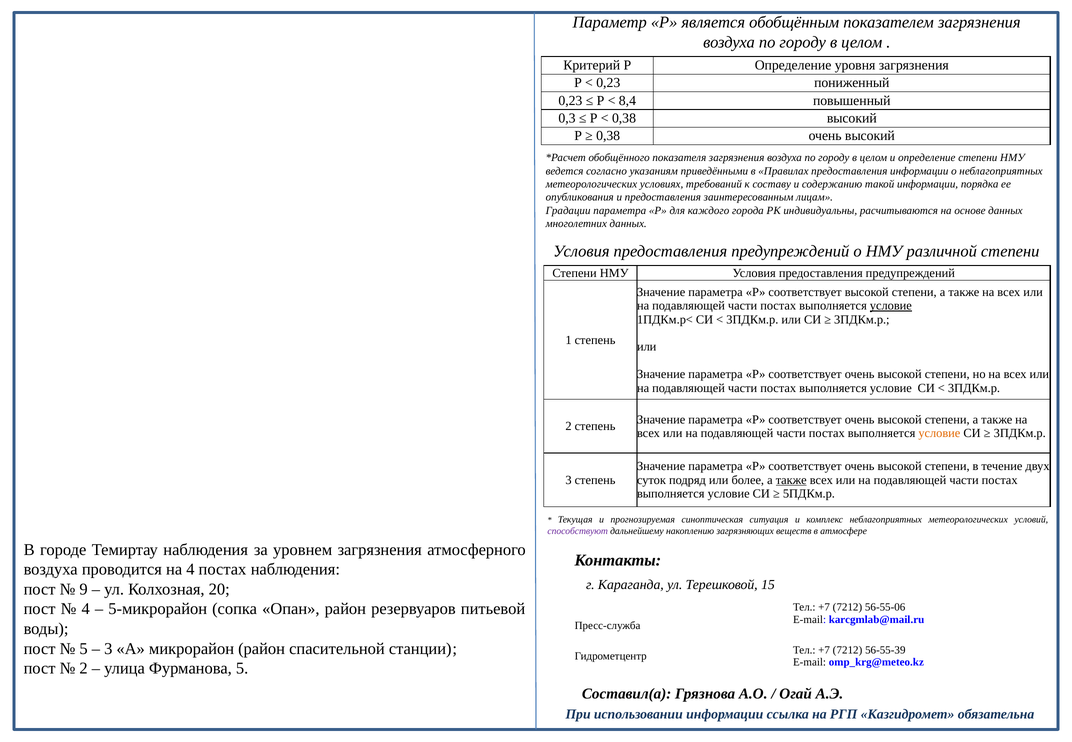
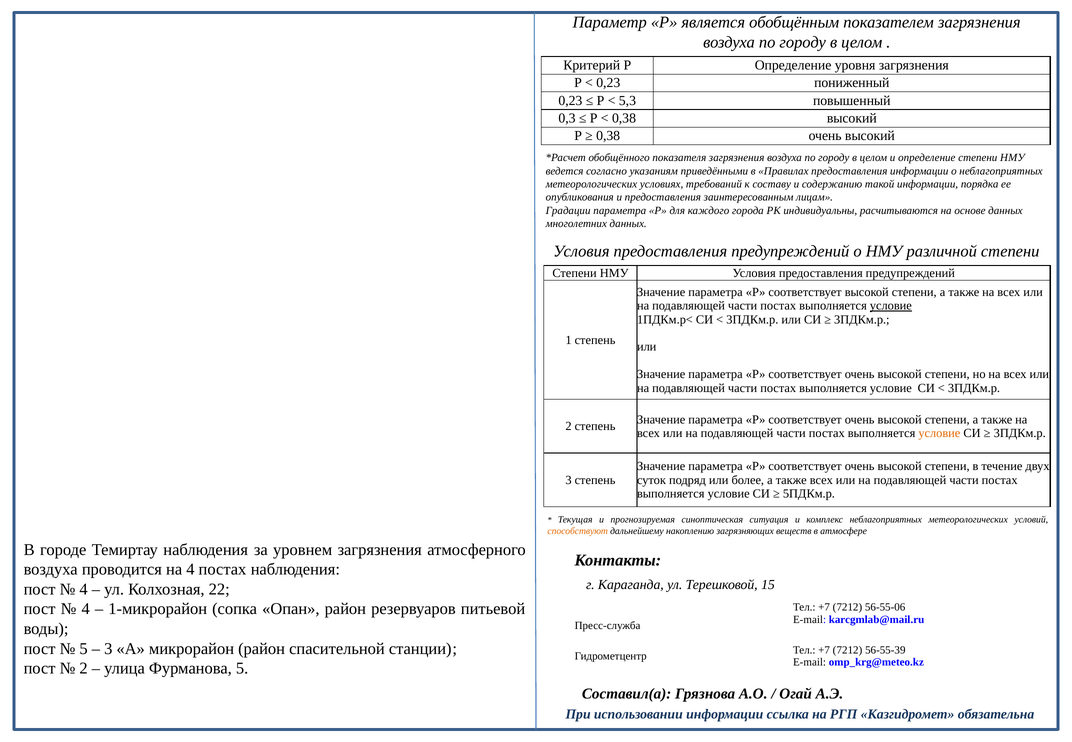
8,4: 8,4 -> 5,3
также at (791, 480) underline: present -> none
способствуют colour: purple -> orange
9 at (84, 589): 9 -> 4
20: 20 -> 22
5-микрорайон: 5-микрорайон -> 1-микрорайон
